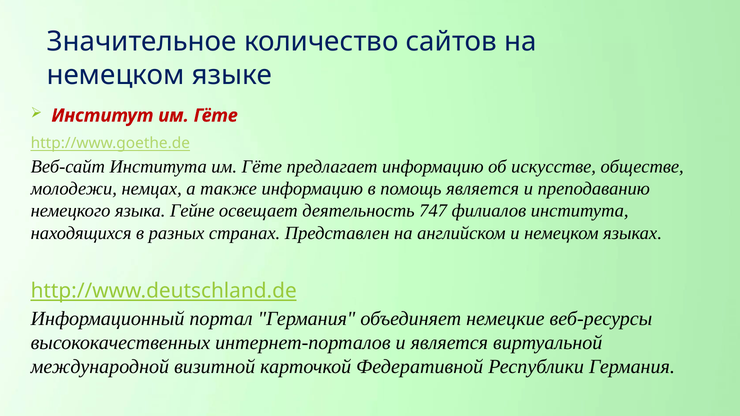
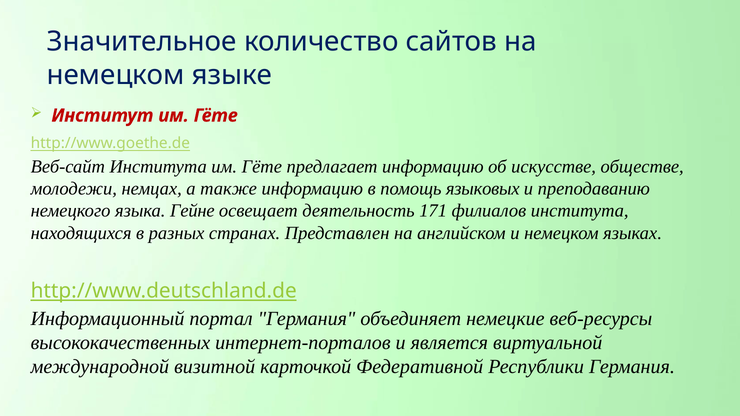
помощь является: является -> языковых
747: 747 -> 171
